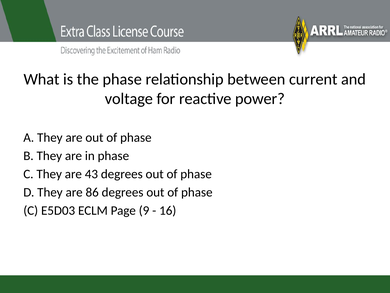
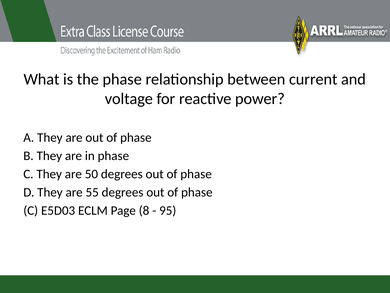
43: 43 -> 50
86: 86 -> 55
9: 9 -> 8
16: 16 -> 95
